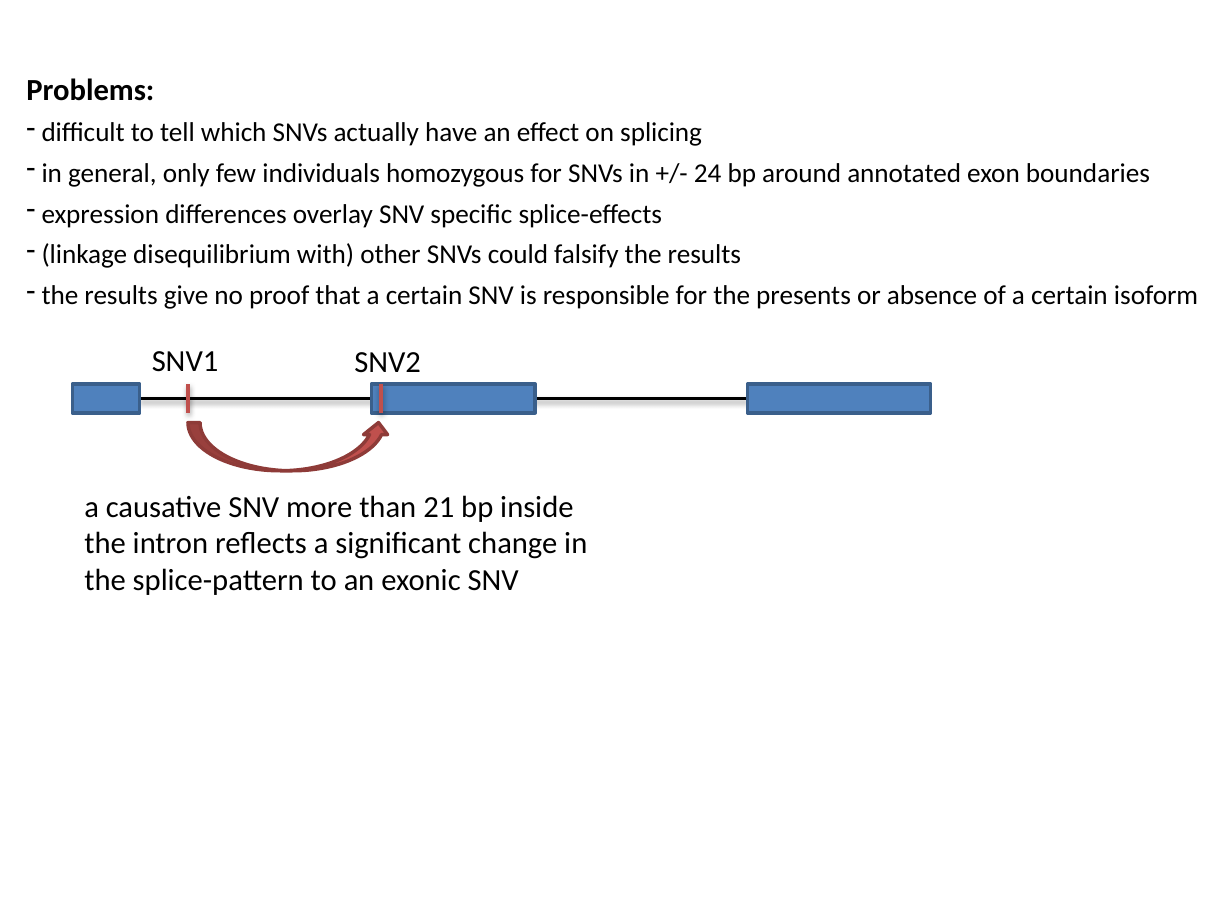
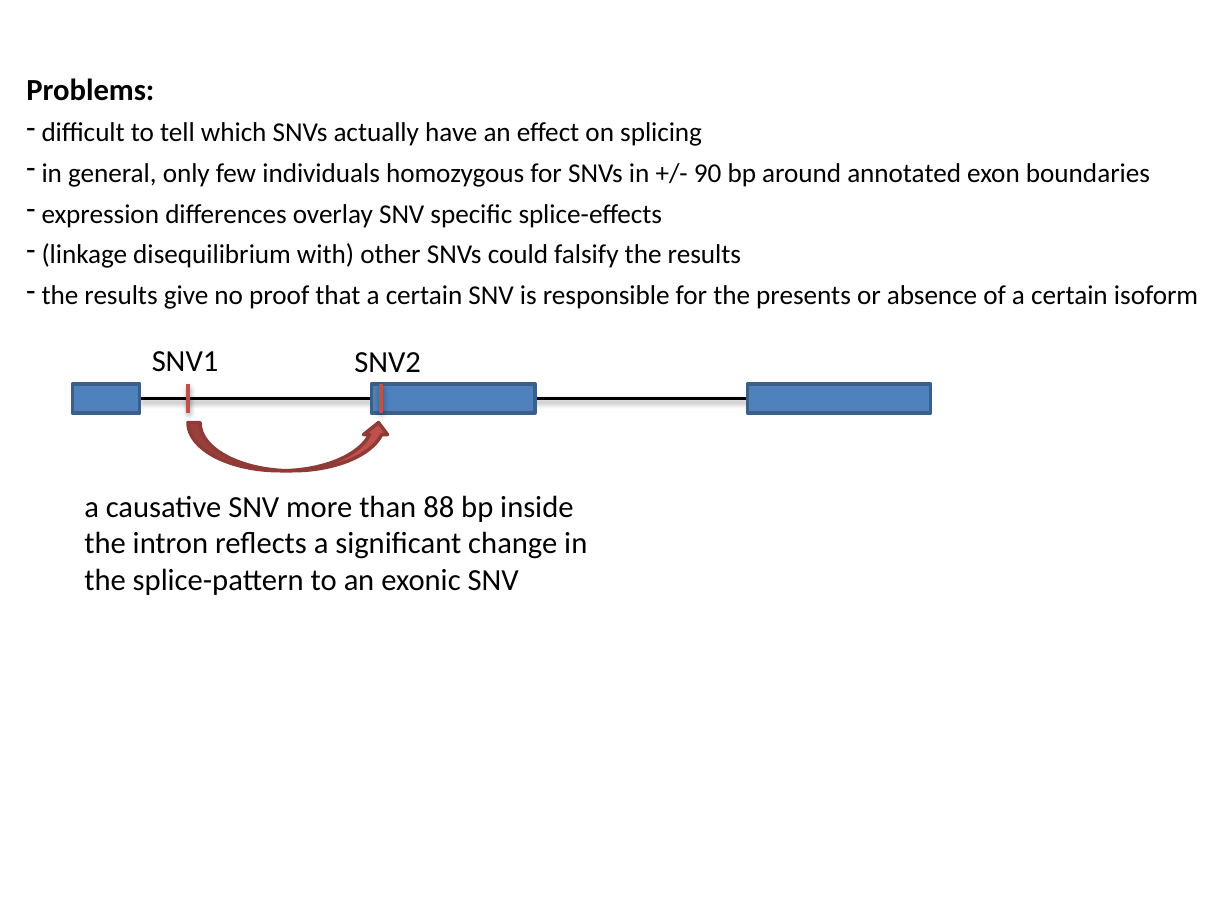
24: 24 -> 90
21: 21 -> 88
